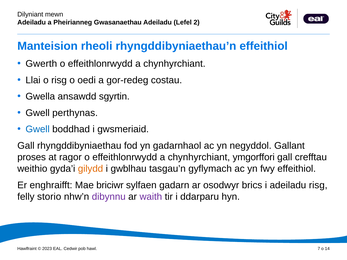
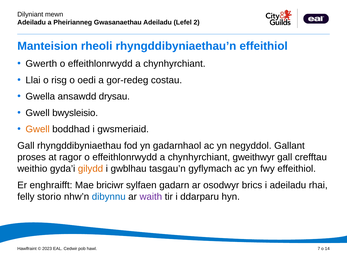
sgyrtin: sgyrtin -> drysau
perthynas: perthynas -> bwysleisio
Gwell at (38, 129) colour: blue -> orange
ymgorffori: ymgorffori -> gweithwyr
adeiladu risg: risg -> rhai
dibynnu colour: purple -> blue
